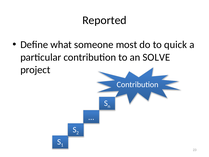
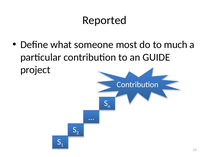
quick: quick -> much
SOLVE: SOLVE -> GUIDE
